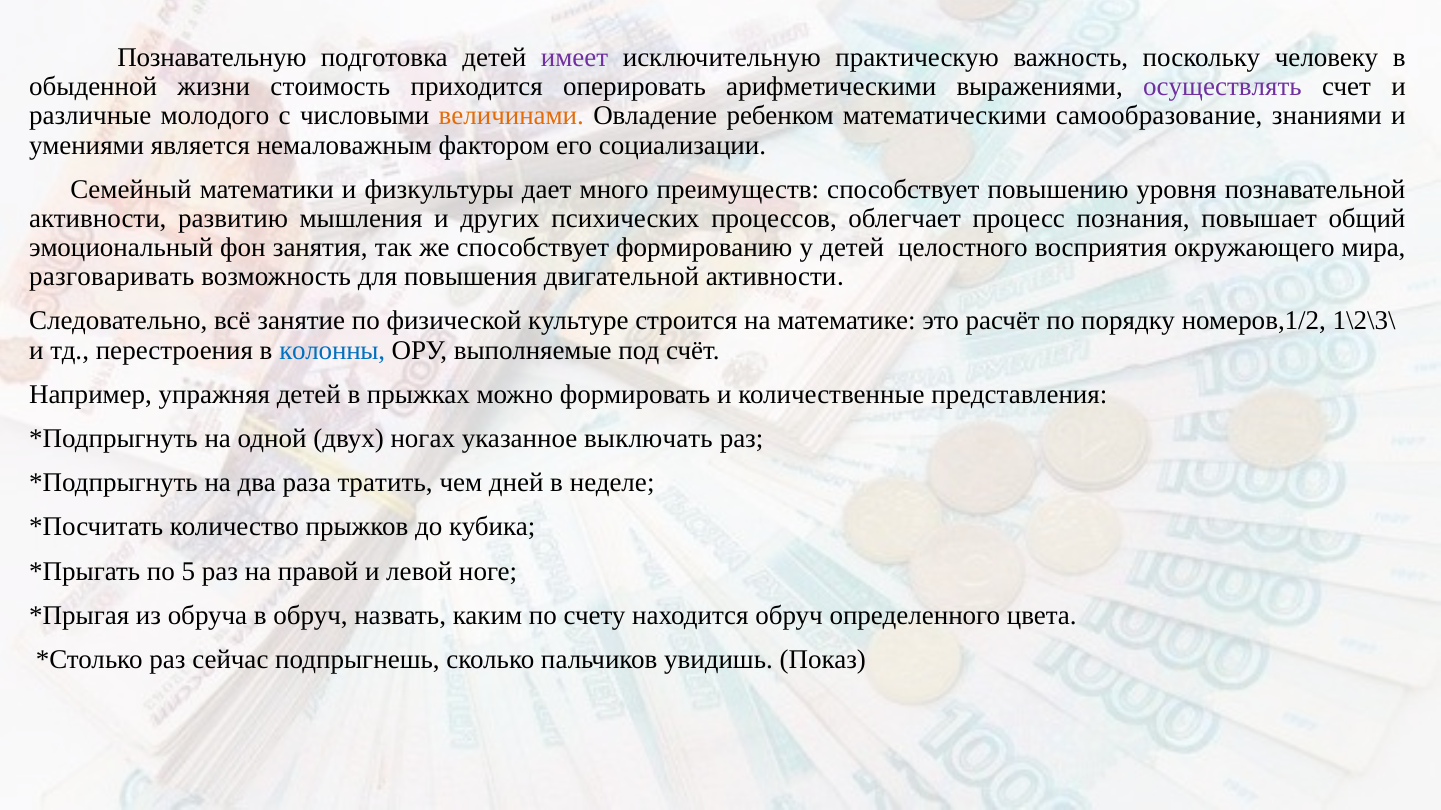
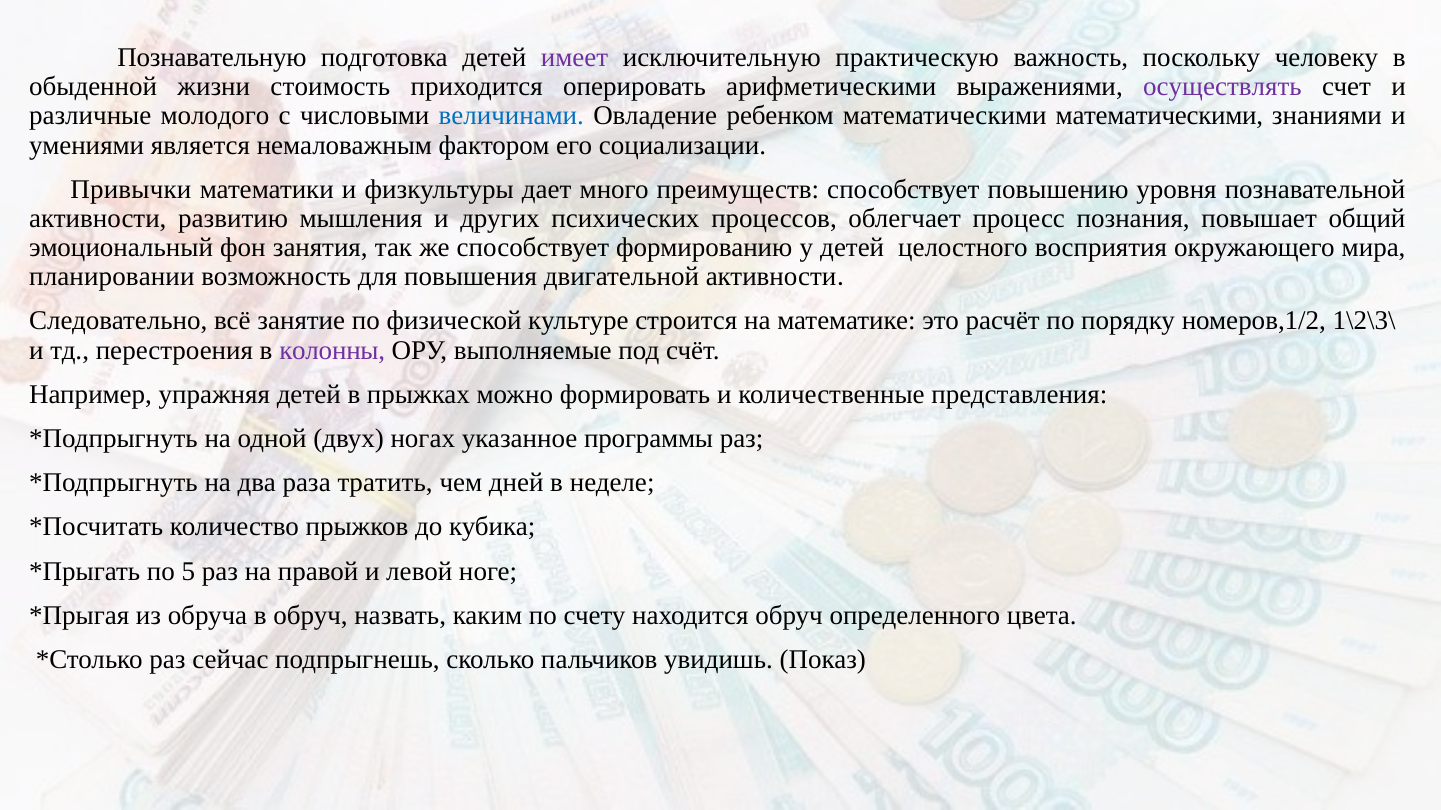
величинами colour: orange -> blue
математическими самообразование: самообразование -> математическими
Семейный: Семейный -> Привычки
разговаривать: разговаривать -> планировании
колонны colour: blue -> purple
выключать: выключать -> программы
